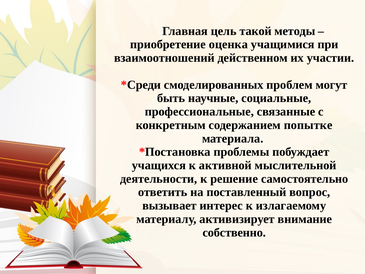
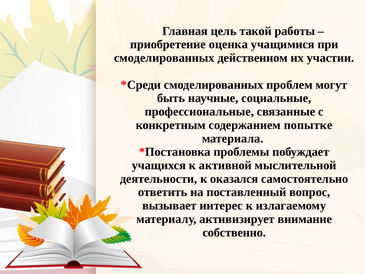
методы: методы -> работы
взаимоотношений at (164, 58): взаимоотношений -> смоделированных
решение: решение -> оказался
